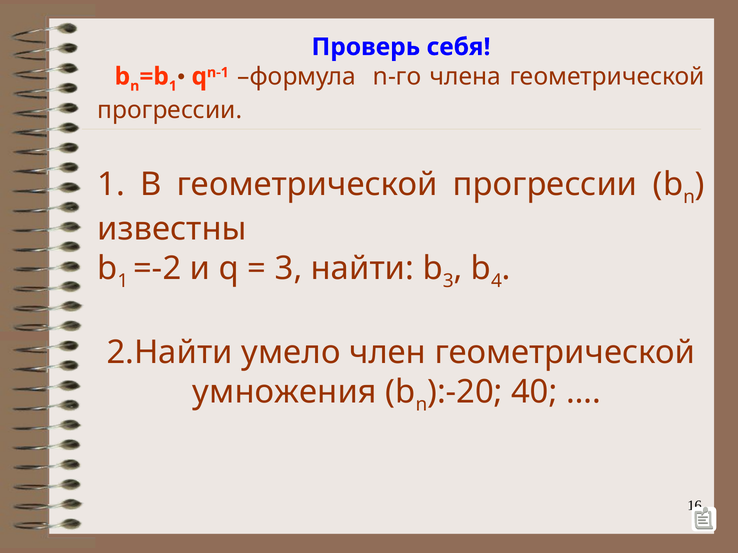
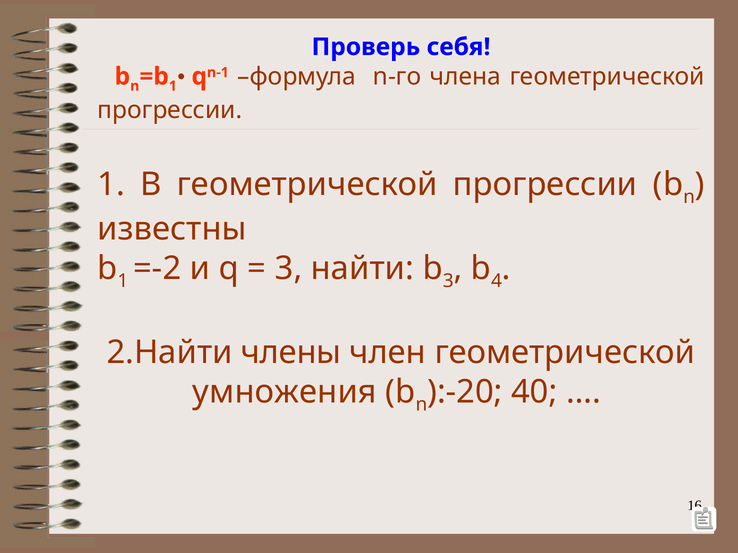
умело: умело -> члены
